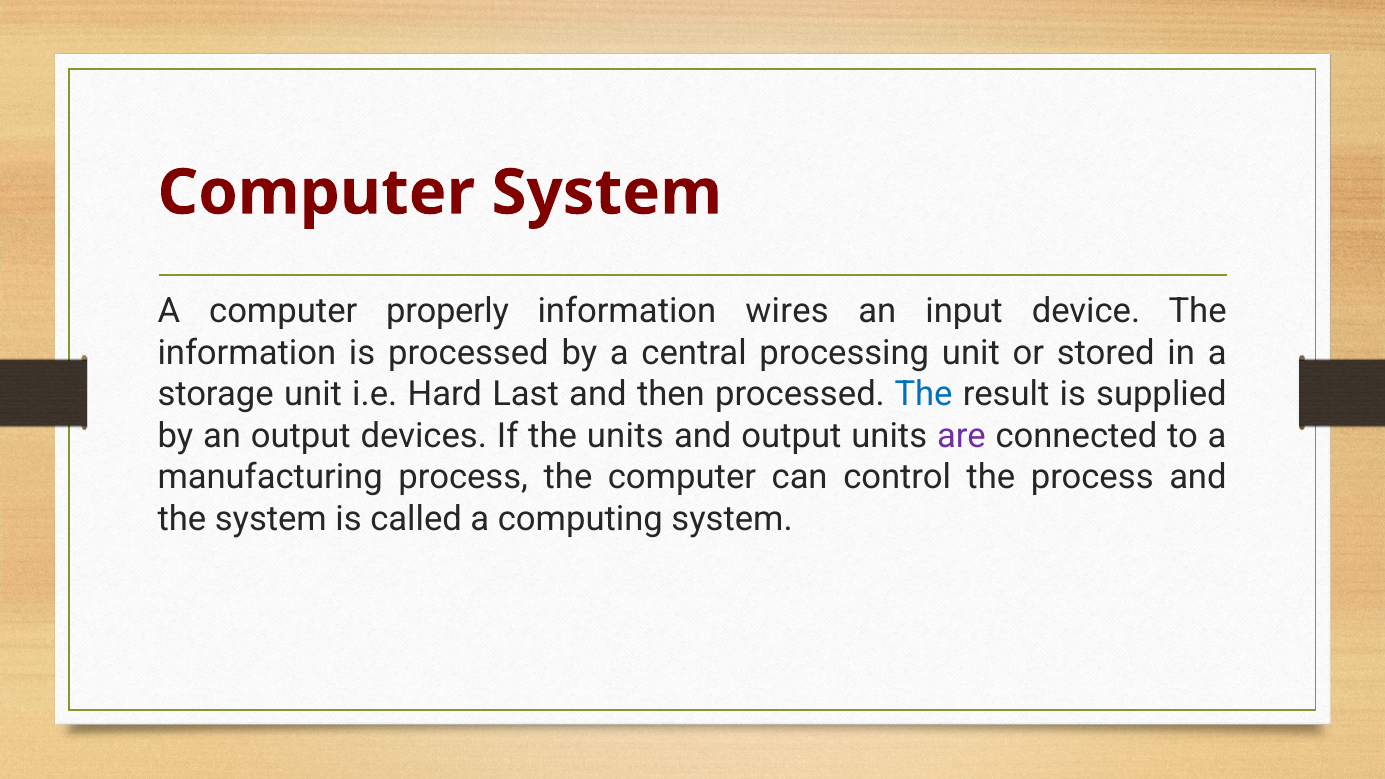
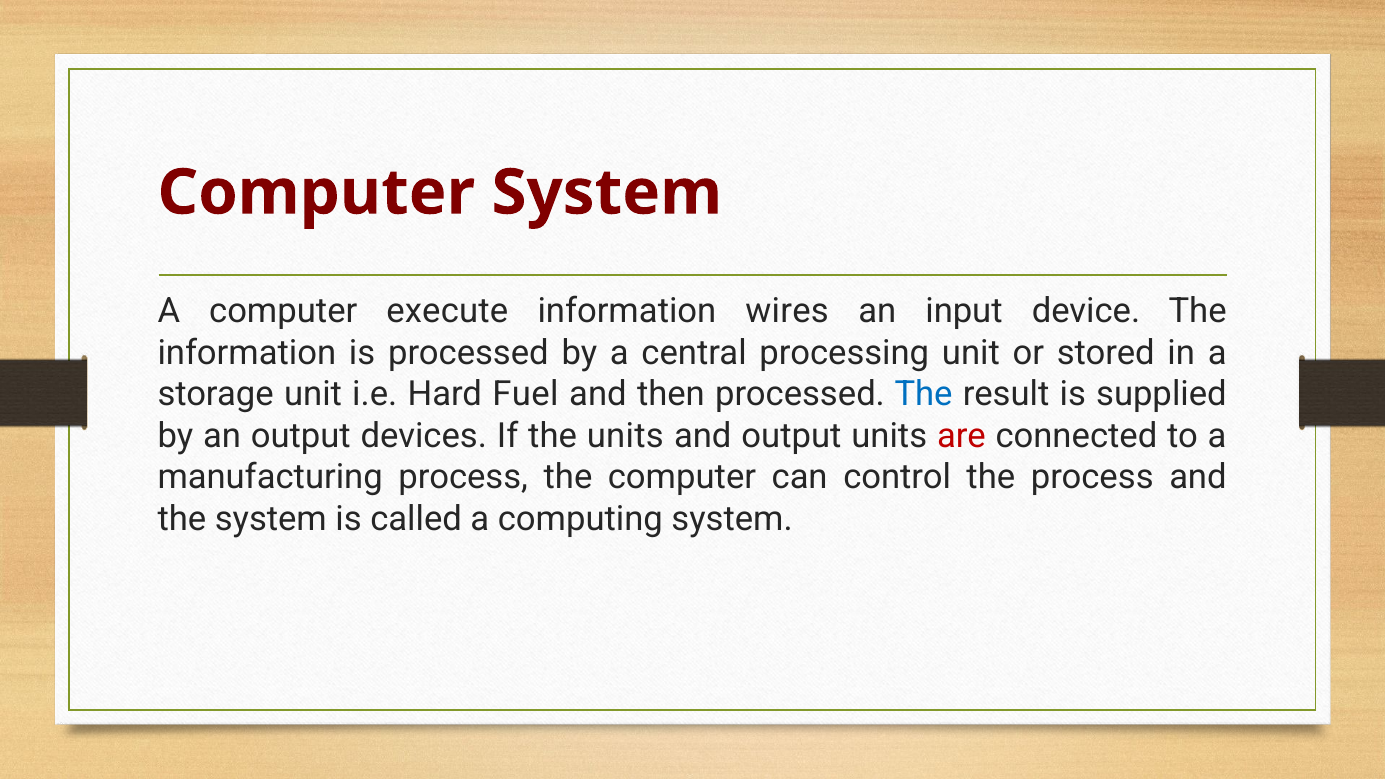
properly: properly -> execute
Last: Last -> Fuel
are colour: purple -> red
